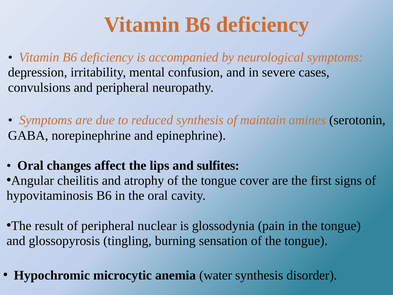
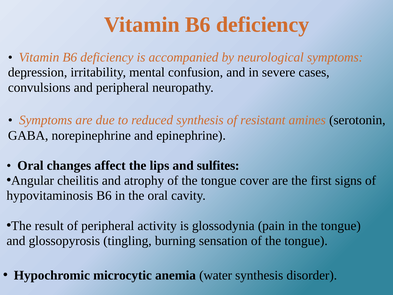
maintain: maintain -> resistant
nuclear: nuclear -> activity
